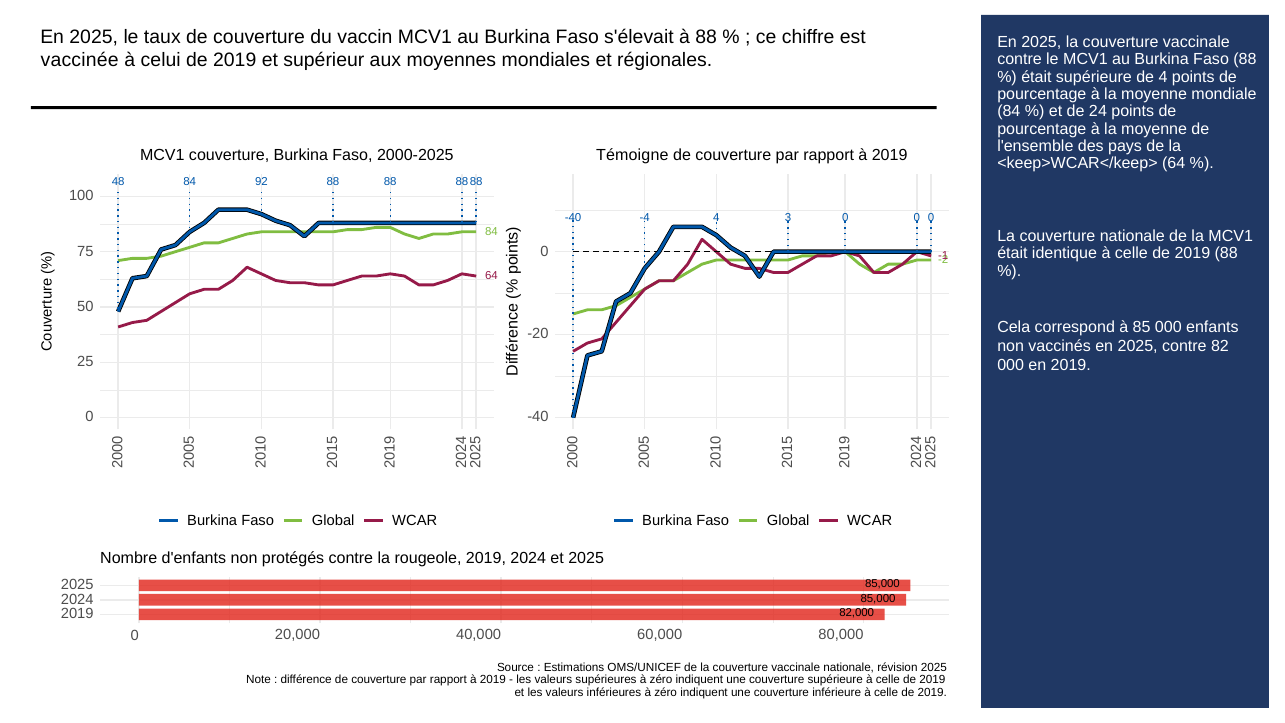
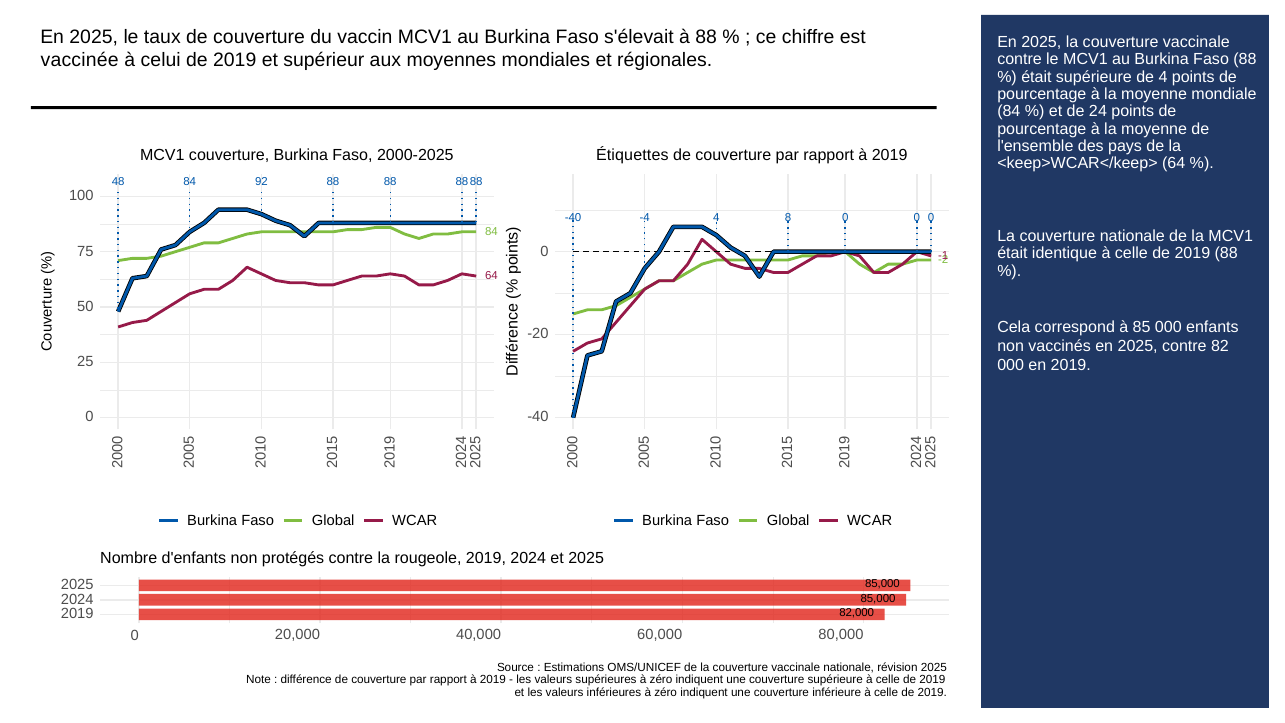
Témoigne: Témoigne -> Étiquettes
3: 3 -> 8
